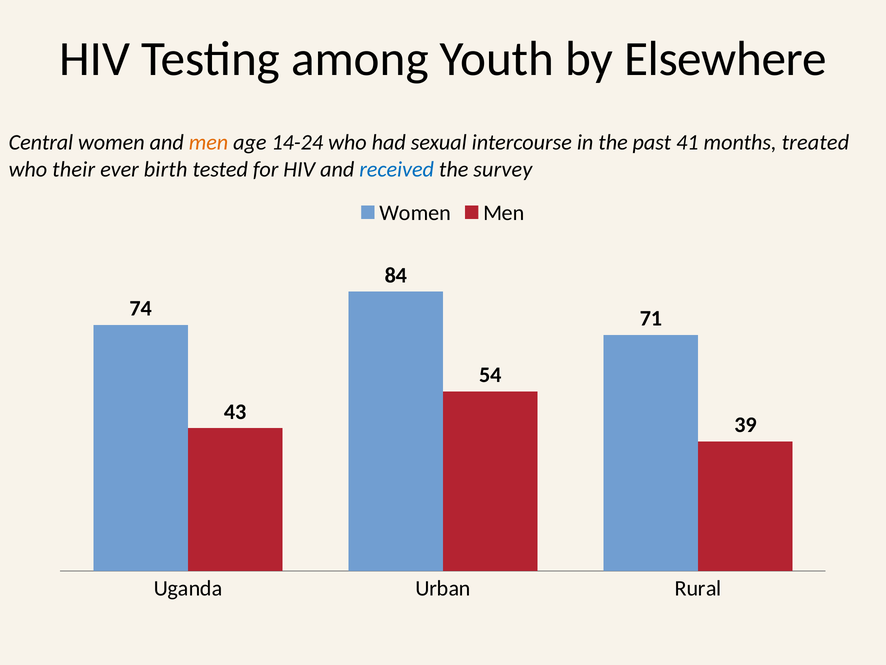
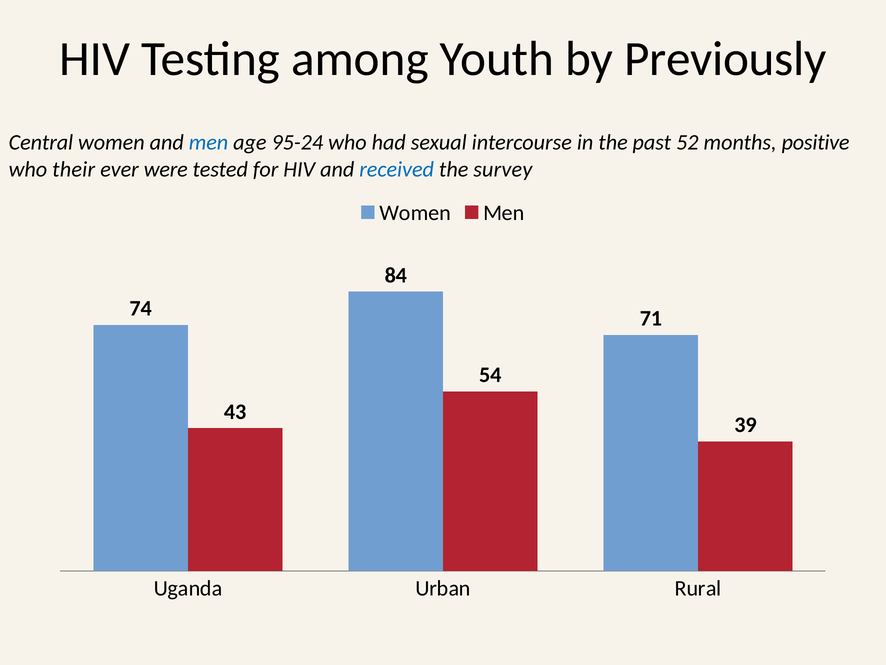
Elsewhere: Elsewhere -> Previously
men at (209, 143) colour: orange -> blue
14-24: 14-24 -> 95-24
41: 41 -> 52
treated: treated -> positive
birth: birth -> were
